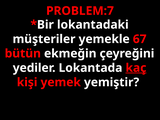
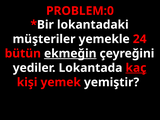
PROBLEM:7: PROBLEM:7 -> PROBLEM:0
67: 67 -> 24
ekmeğin underline: none -> present
